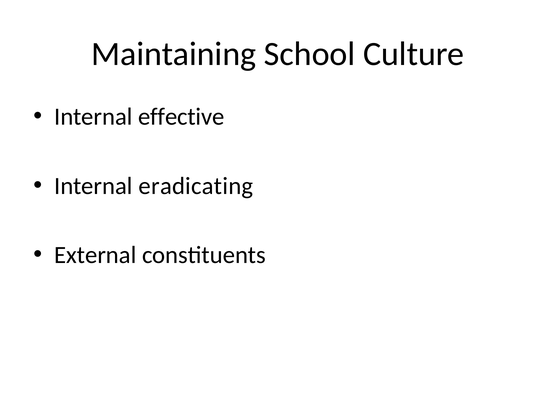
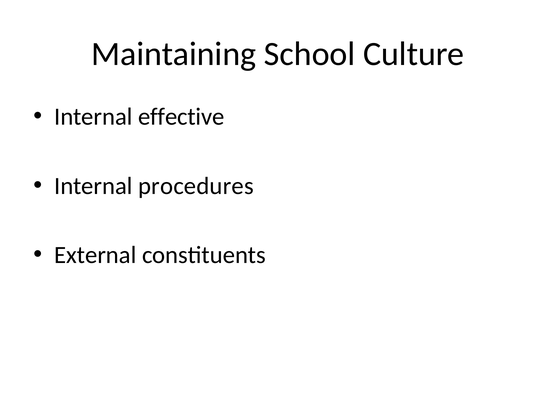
eradicating: eradicating -> procedures
